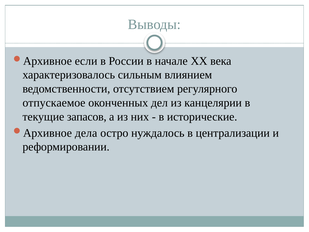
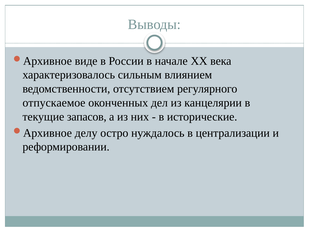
если: если -> виде
дела: дела -> делу
